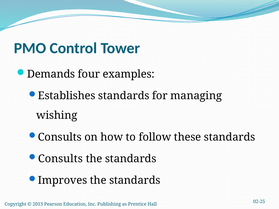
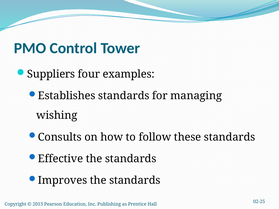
Demands: Demands -> Suppliers
Consults at (60, 159): Consults -> Effective
